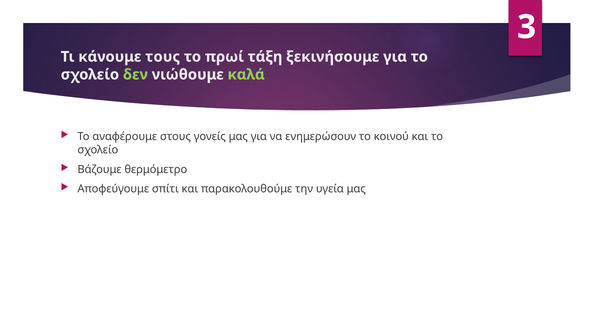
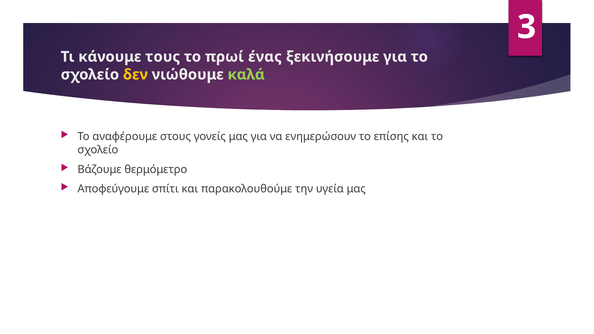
τάξη: τάξη -> ένας
δεν colour: light green -> yellow
κοινού: κοινού -> επίσης
